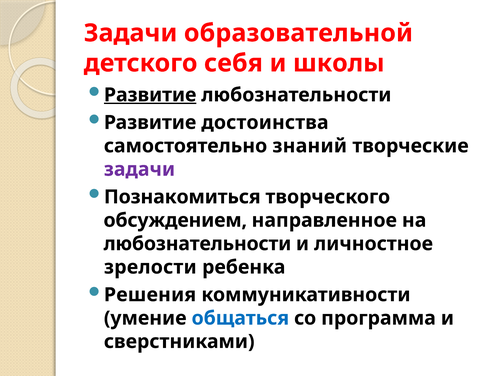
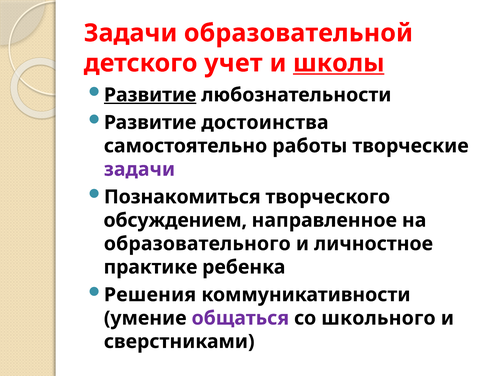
себя: себя -> учет
школы underline: none -> present
знаний: знаний -> работы
любознательности at (197, 244): любознательности -> образовательного
зрелости: зрелости -> практике
общаться colour: blue -> purple
программа: программа -> школьного
